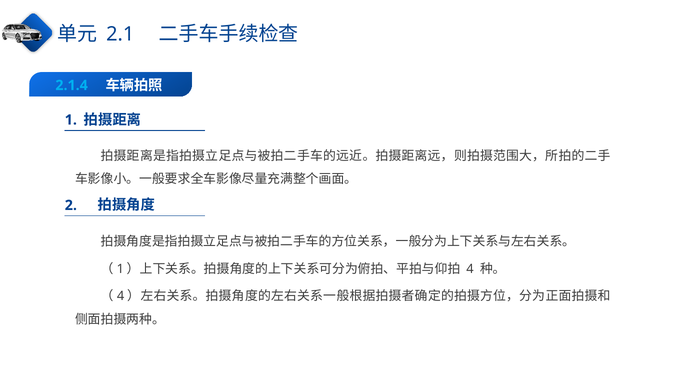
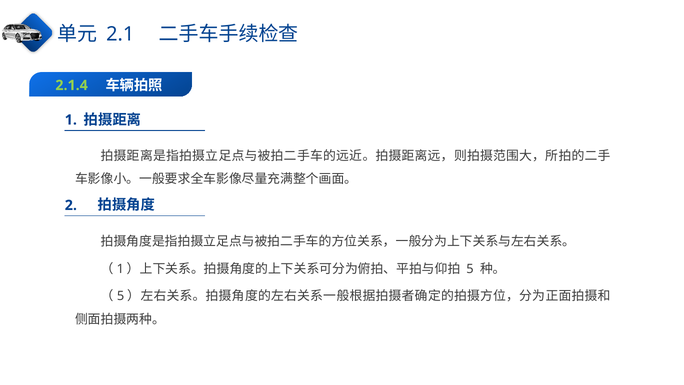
2.1.4 colour: light blue -> light green
4 at (470, 269): 4 -> 5
4 at (121, 296): 4 -> 5
